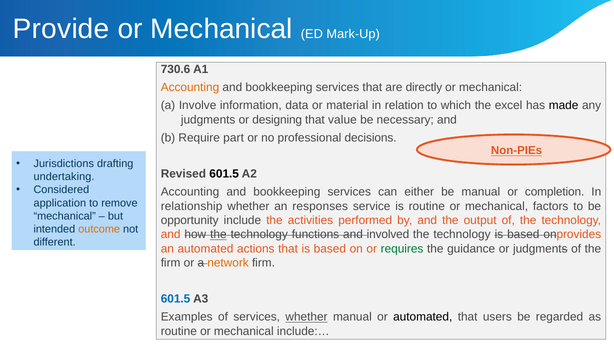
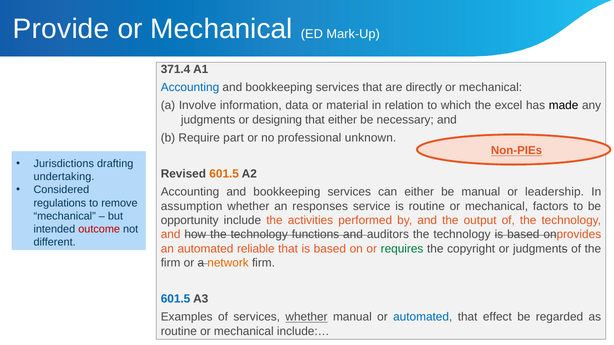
730.6: 730.6 -> 371.4
Accounting at (190, 88) colour: orange -> blue
that value: value -> either
decisions: decisions -> unknown
601.5 at (224, 174) colour: black -> orange
completion: completion -> leadership
application: application -> regulations
relationship: relationship -> assumption
outcome colour: orange -> red
the at (218, 235) underline: present -> none
involved: involved -> auditors
actions: actions -> reliable
guidance: guidance -> copyright
automated at (423, 317) colour: black -> blue
users: users -> effect
